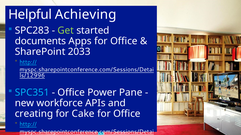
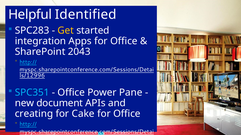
Achieving: Achieving -> Identified
Get colour: light green -> yellow
documents: documents -> integration
2033: 2033 -> 2043
workforce: workforce -> document
